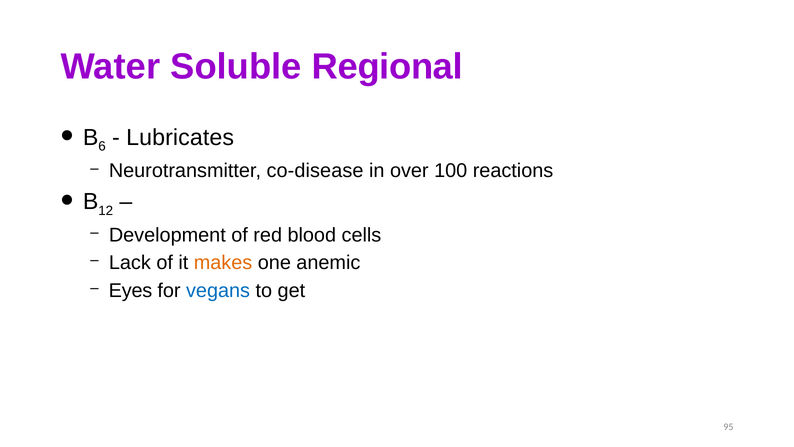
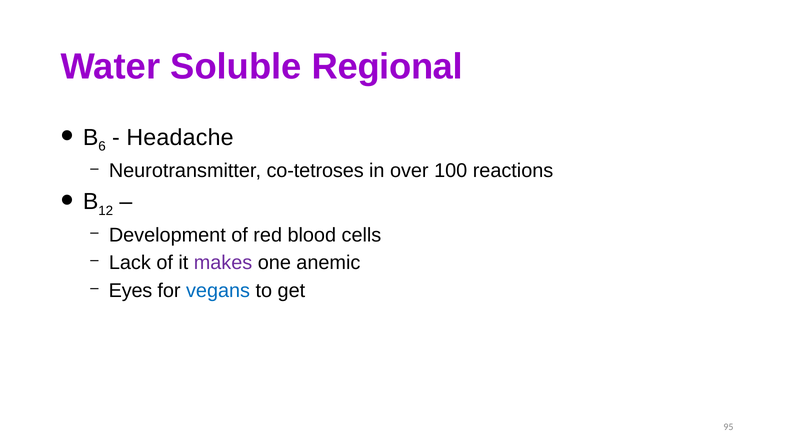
Lubricates: Lubricates -> Headache
co-disease: co-disease -> co-tetroses
makes colour: orange -> purple
